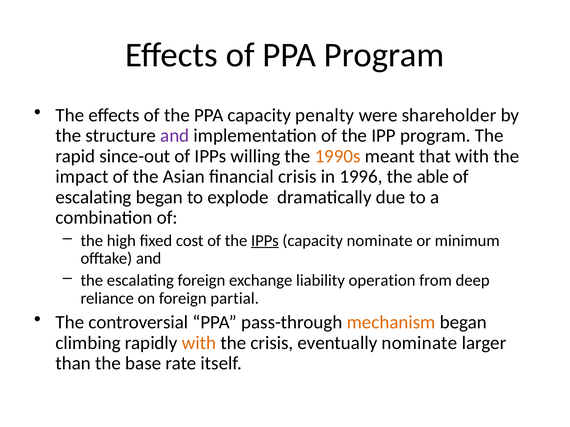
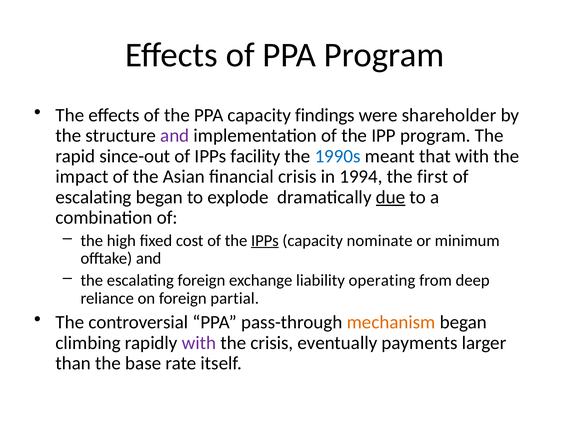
penalty: penalty -> findings
willing: willing -> facility
1990s colour: orange -> blue
1996: 1996 -> 1994
able: able -> first
due underline: none -> present
operation: operation -> operating
with at (199, 343) colour: orange -> purple
eventually nominate: nominate -> payments
